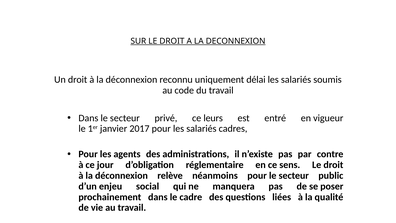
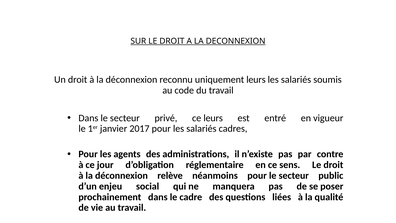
uniquement délai: délai -> leurs
